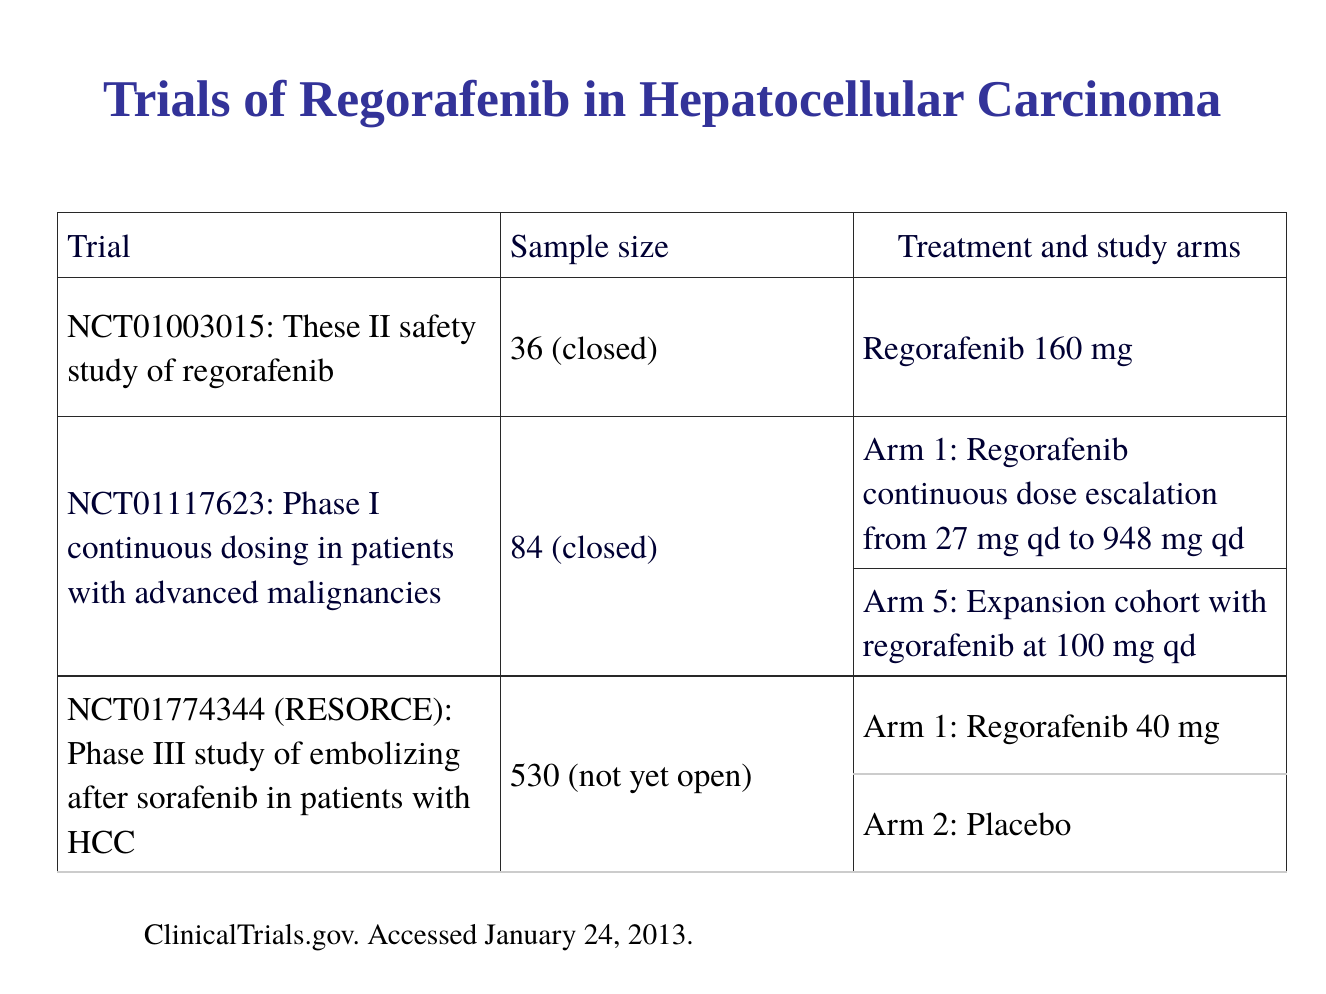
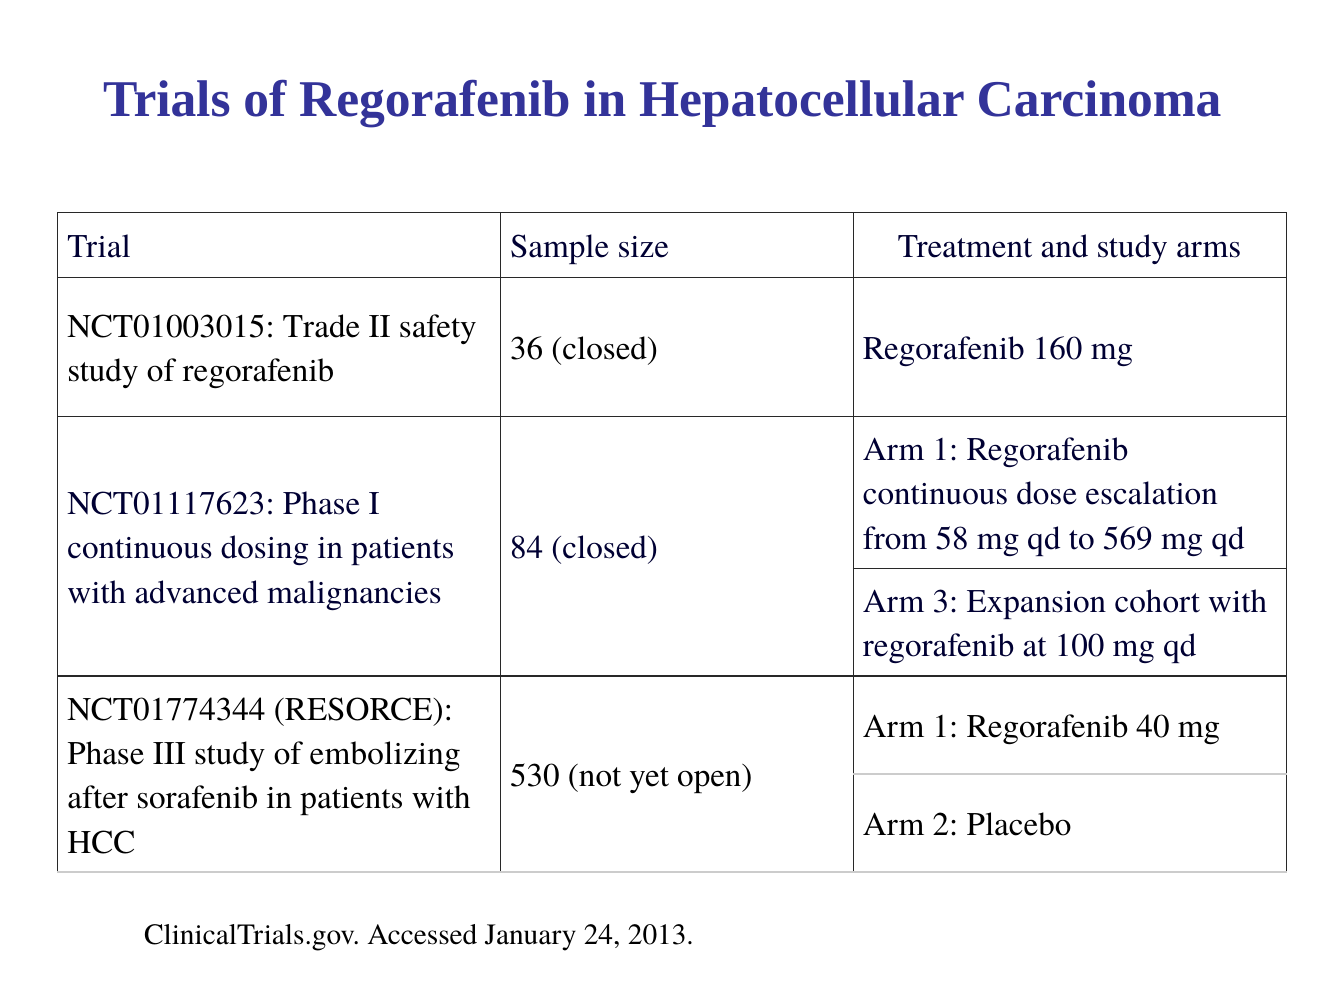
These: These -> Trade
27: 27 -> 58
948: 948 -> 569
5: 5 -> 3
